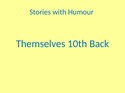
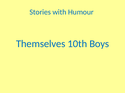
Back: Back -> Boys
